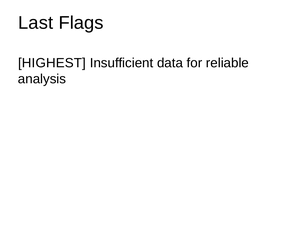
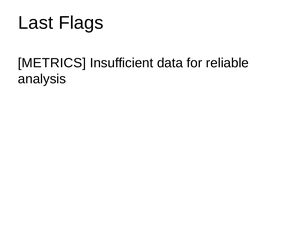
HIGHEST: HIGHEST -> METRICS
